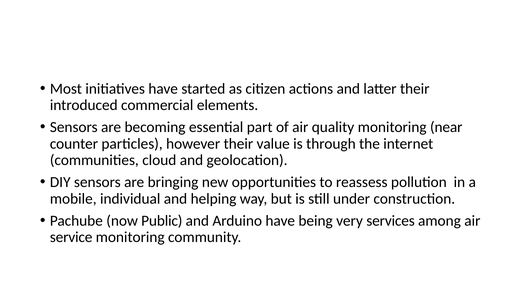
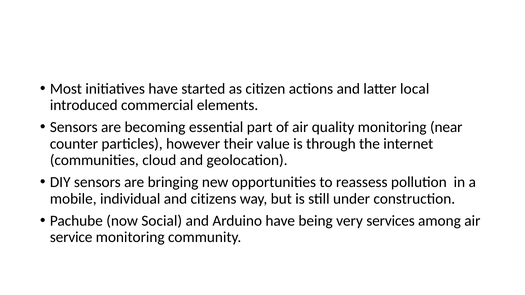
latter their: their -> local
helping: helping -> citizens
Public: Public -> Social
